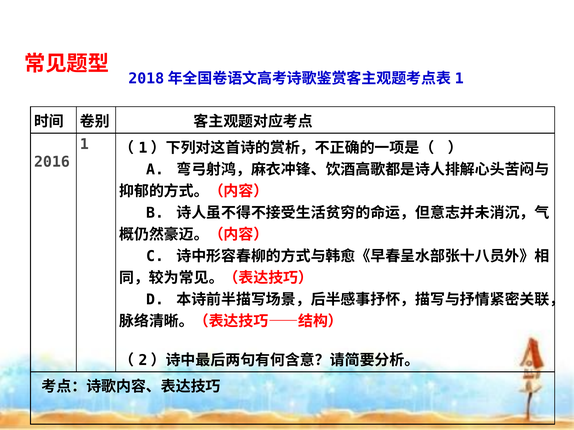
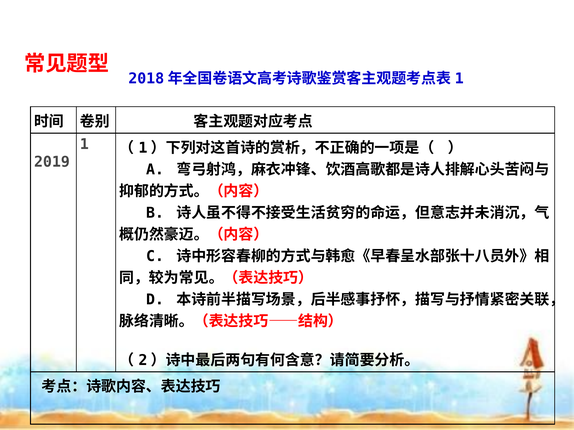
2016: 2016 -> 2019
